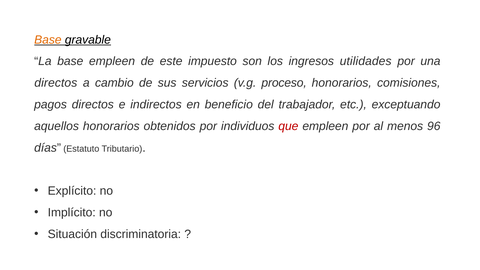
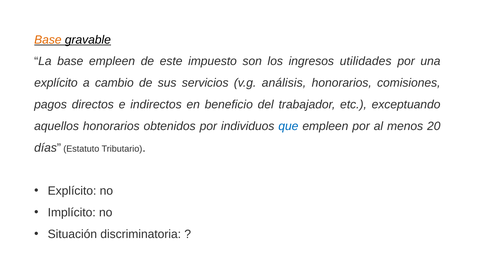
directos at (56, 83): directos -> explícito
proceso: proceso -> análisis
que colour: red -> blue
96: 96 -> 20
